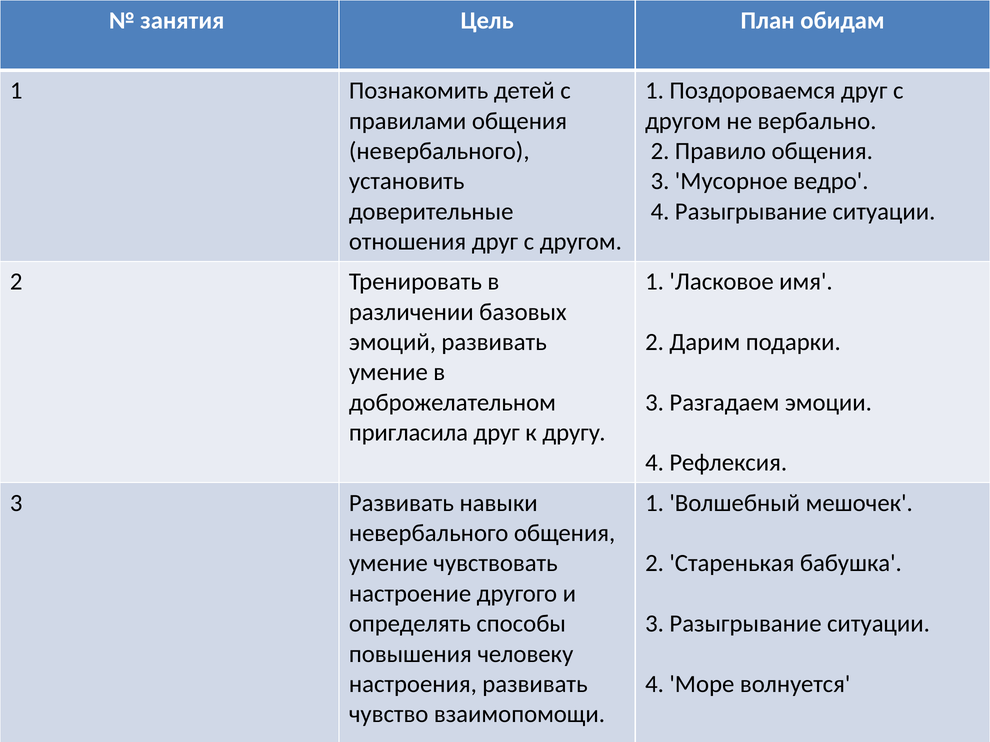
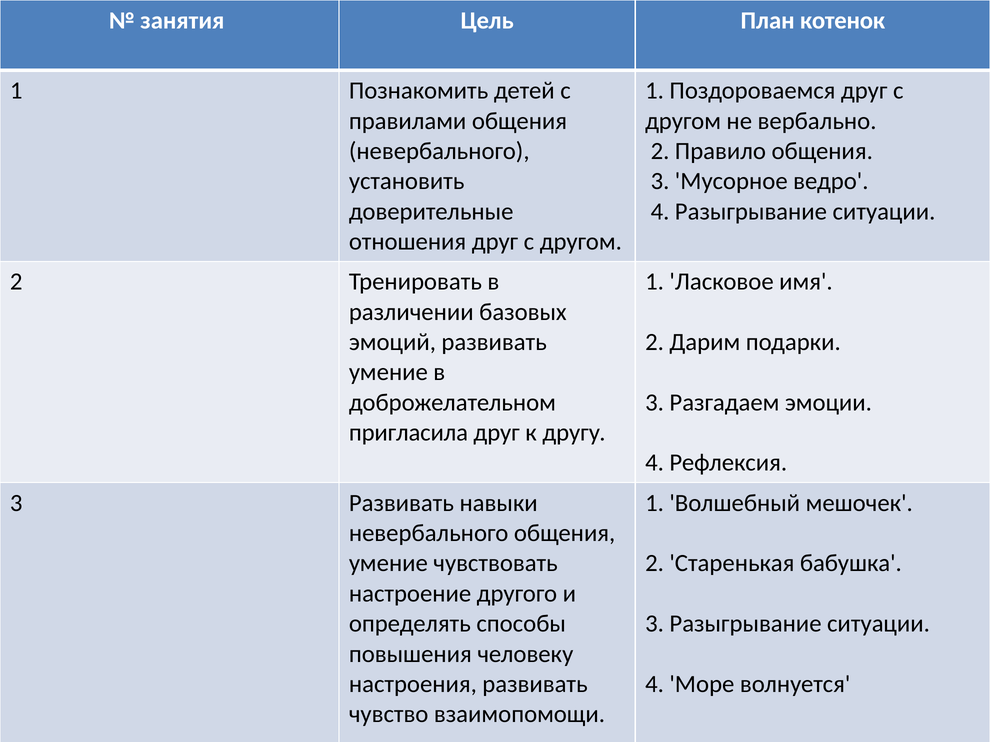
обидам: обидам -> котенок
